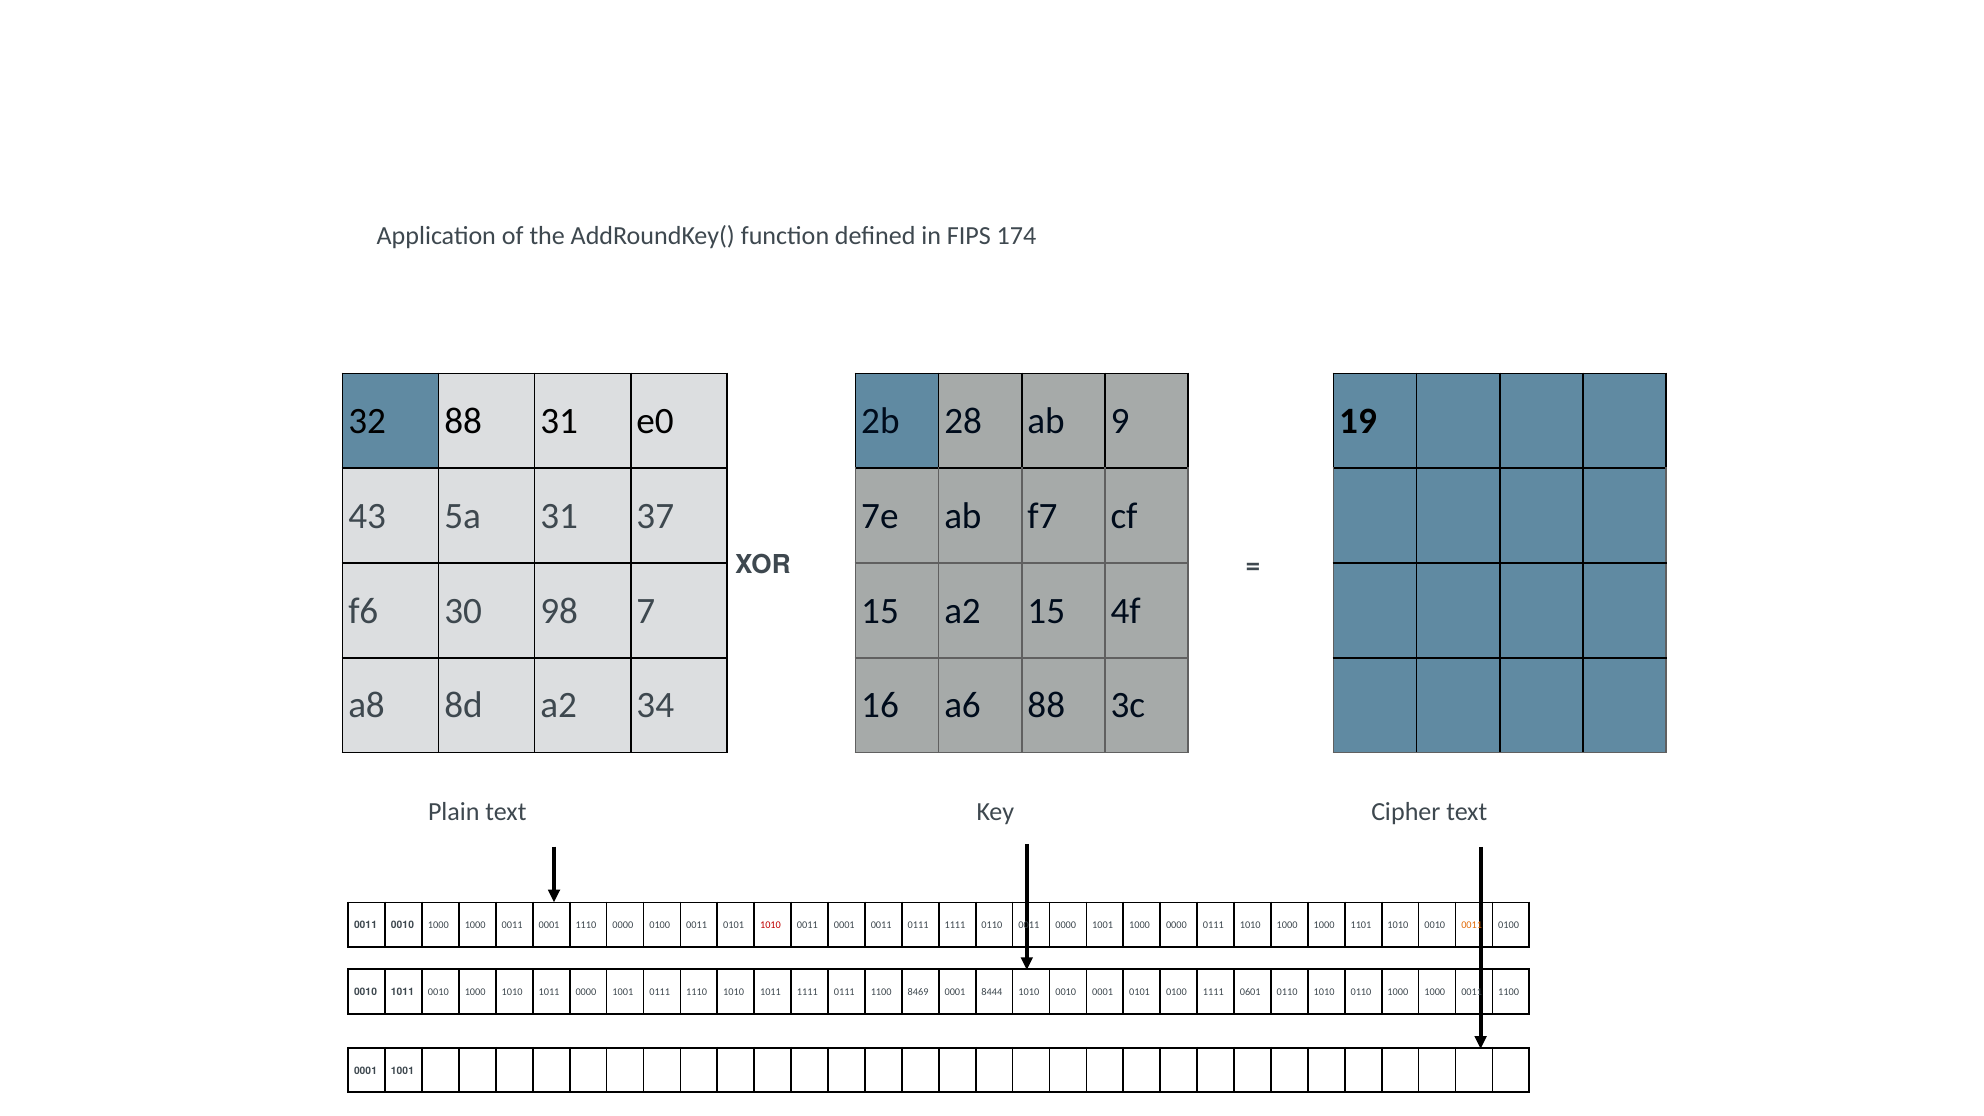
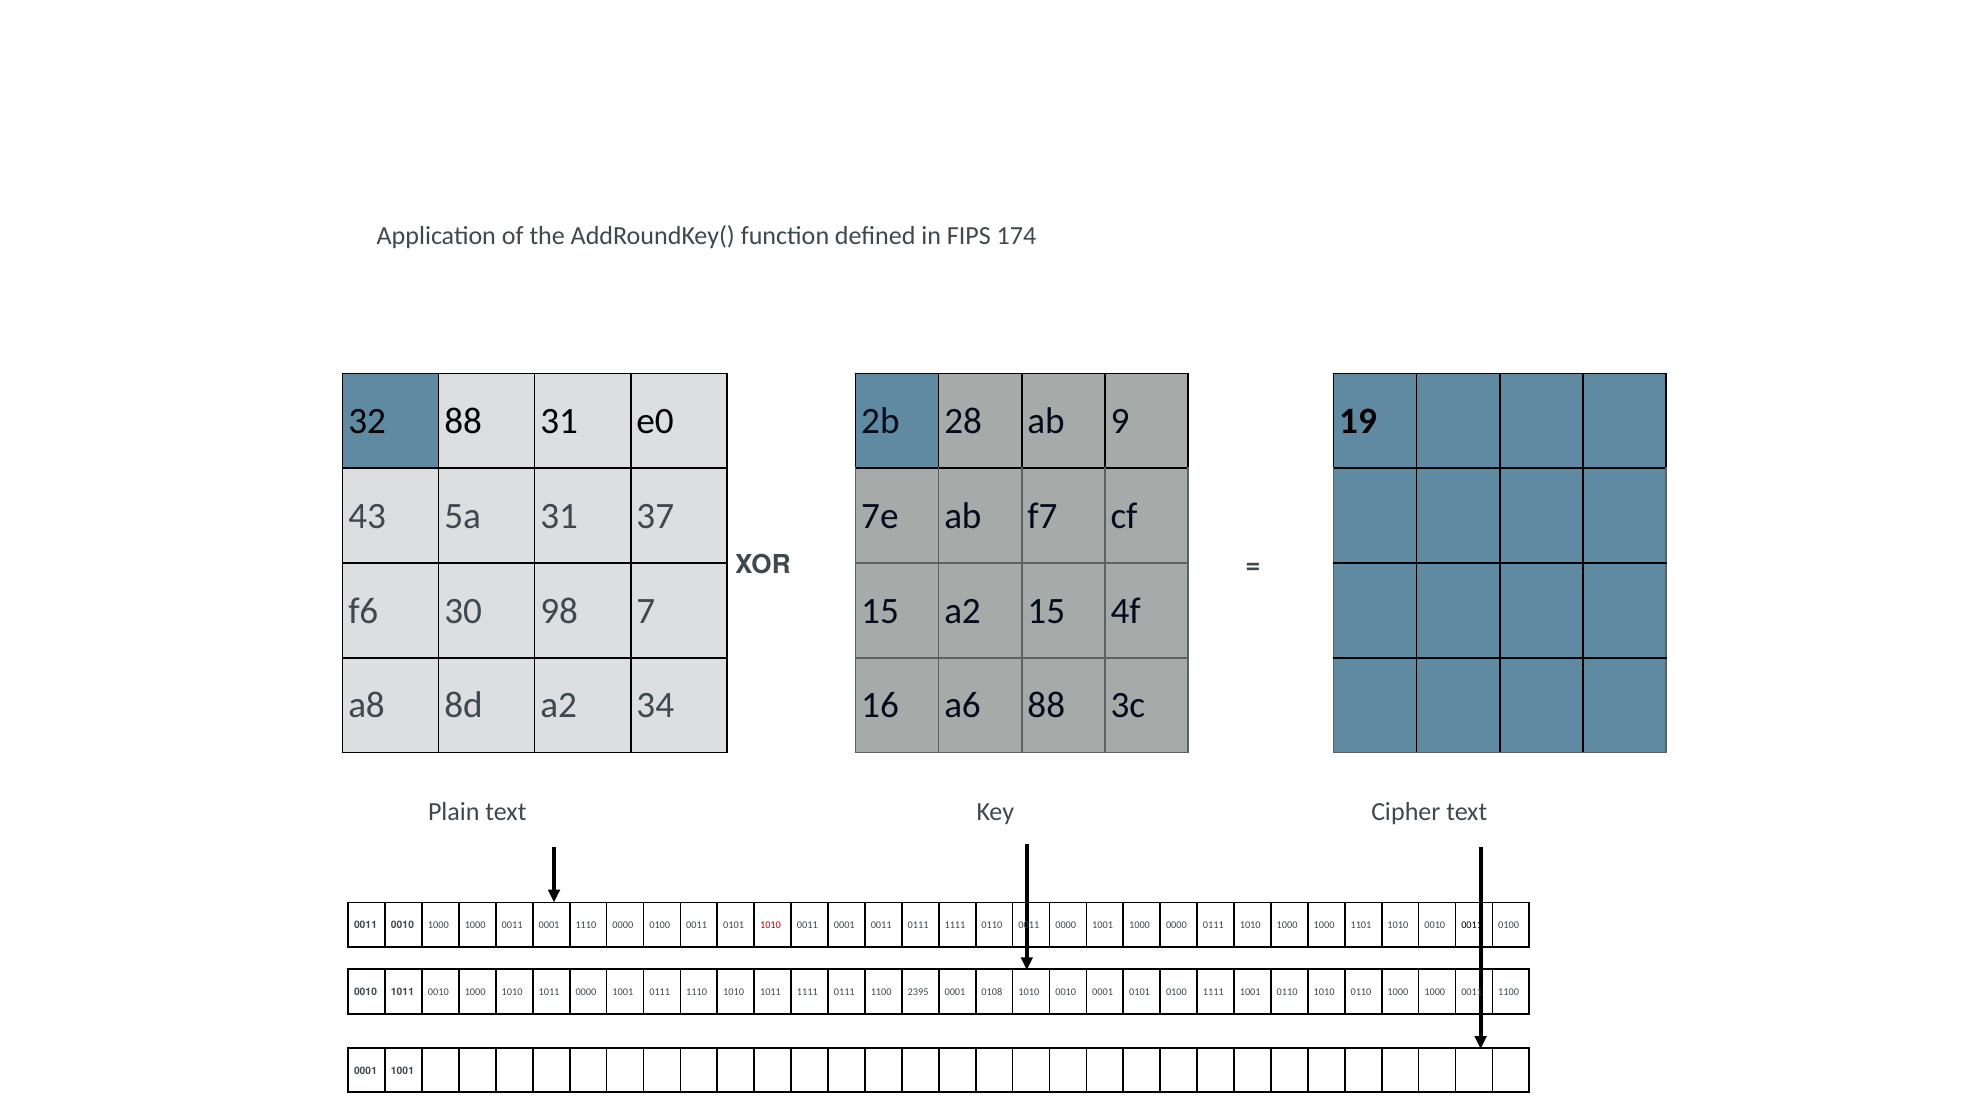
0011 at (1472, 925) colour: orange -> black
8469: 8469 -> 2395
8444: 8444 -> 0108
1111 0601: 0601 -> 1001
